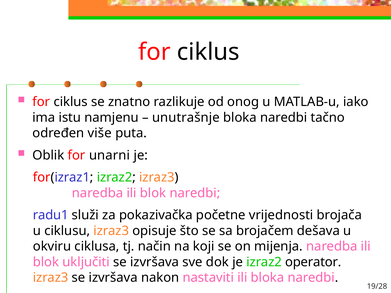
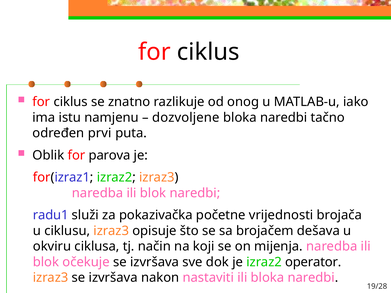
unutrašnje: unutrašnje -> dozvoljene
više: više -> prvi
unarni: unarni -> parova
uključiti: uključiti -> očekuje
